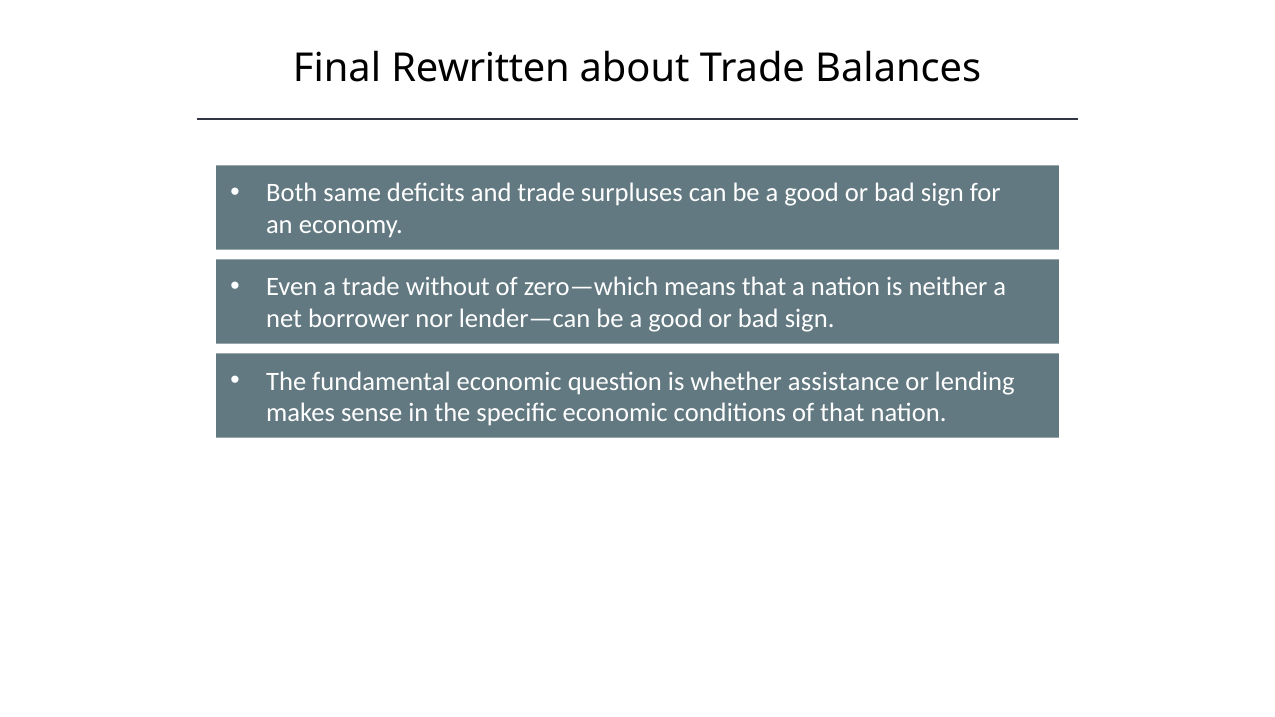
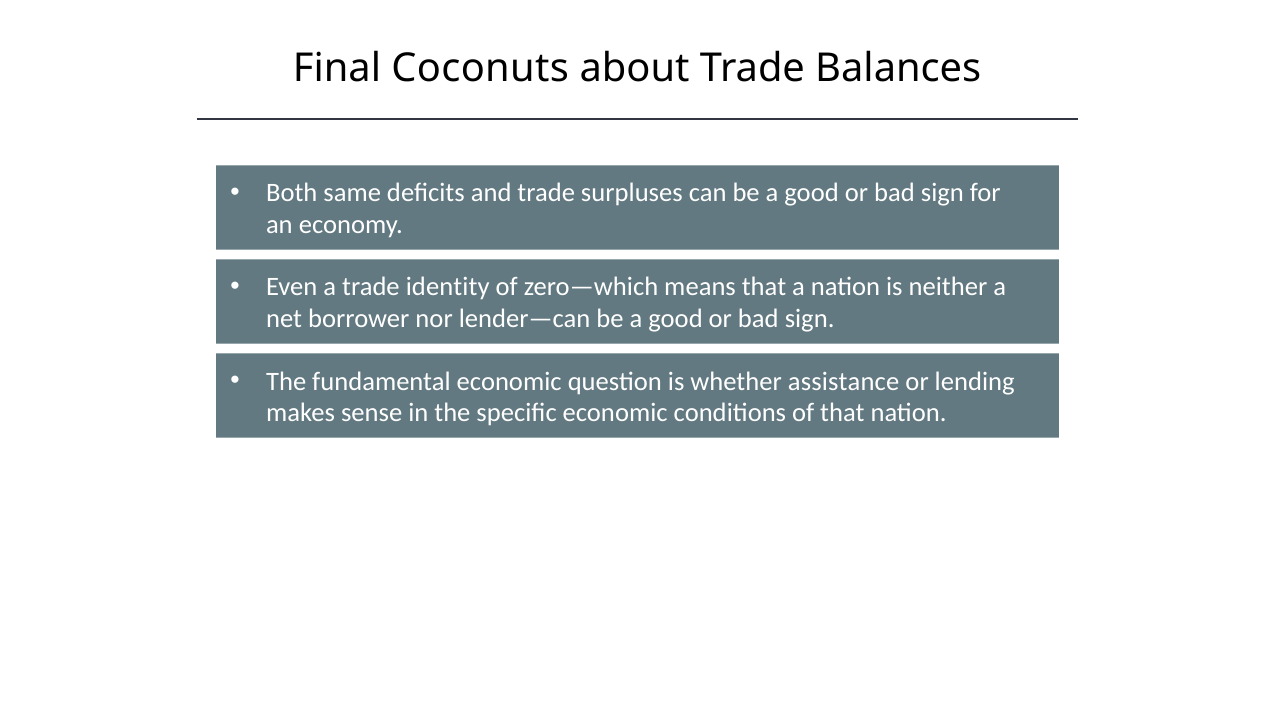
Rewritten: Rewritten -> Coconuts
without: without -> identity
